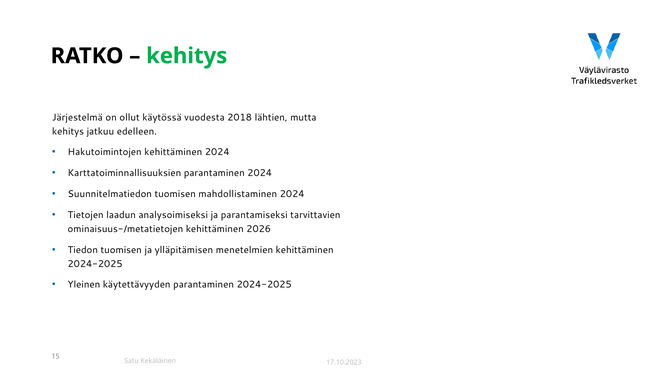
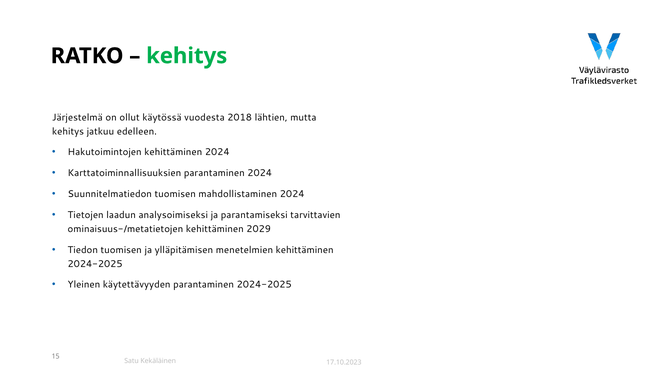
2026: 2026 -> 2029
